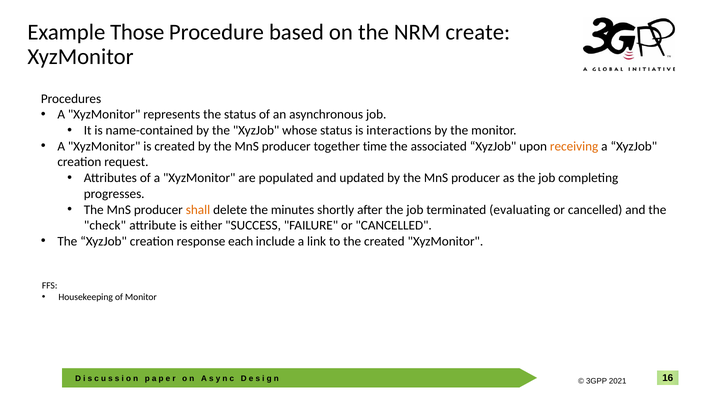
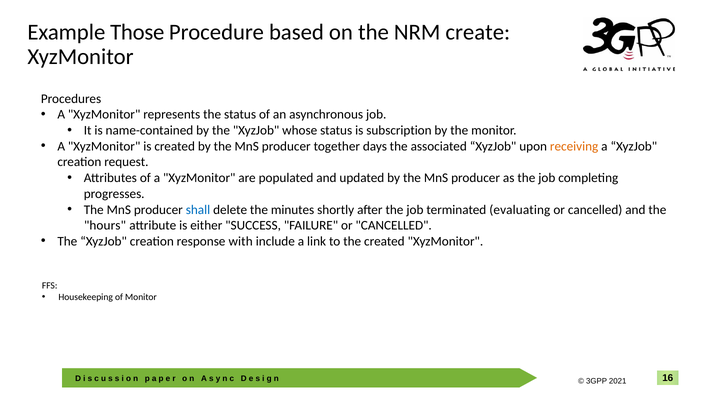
interactions: interactions -> subscription
time: time -> days
shall colour: orange -> blue
check: check -> hours
each: each -> with
